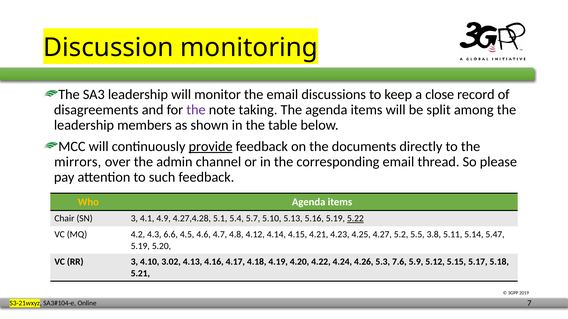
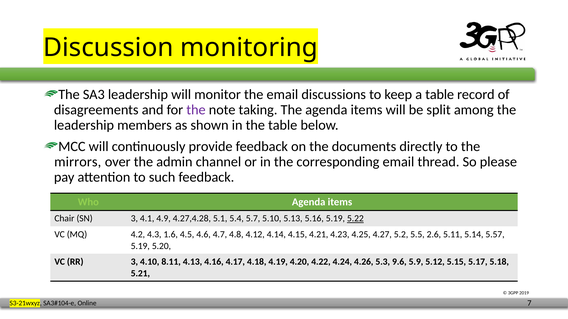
a close: close -> table
provide underline: present -> none
Who colour: yellow -> light green
6.6: 6.6 -> 1.6
3.8: 3.8 -> 2.6
5.47: 5.47 -> 5.57
3.02: 3.02 -> 8.11
7.6: 7.6 -> 9.6
